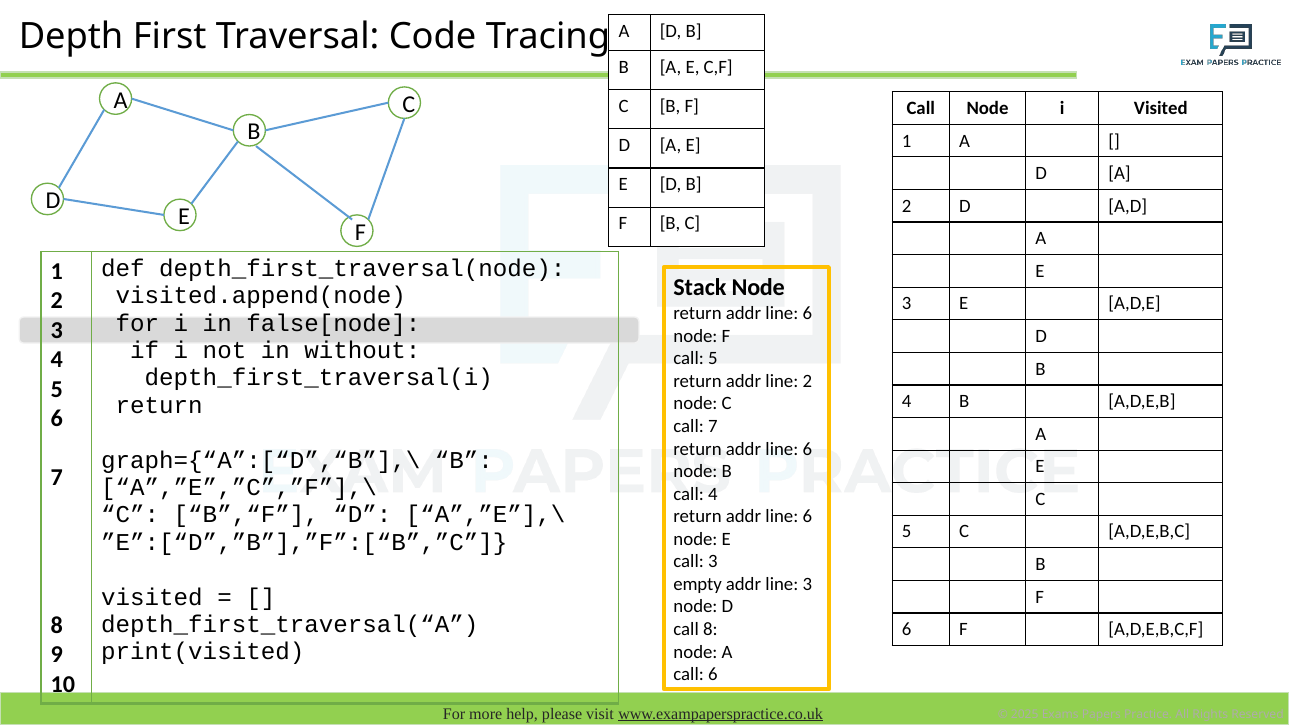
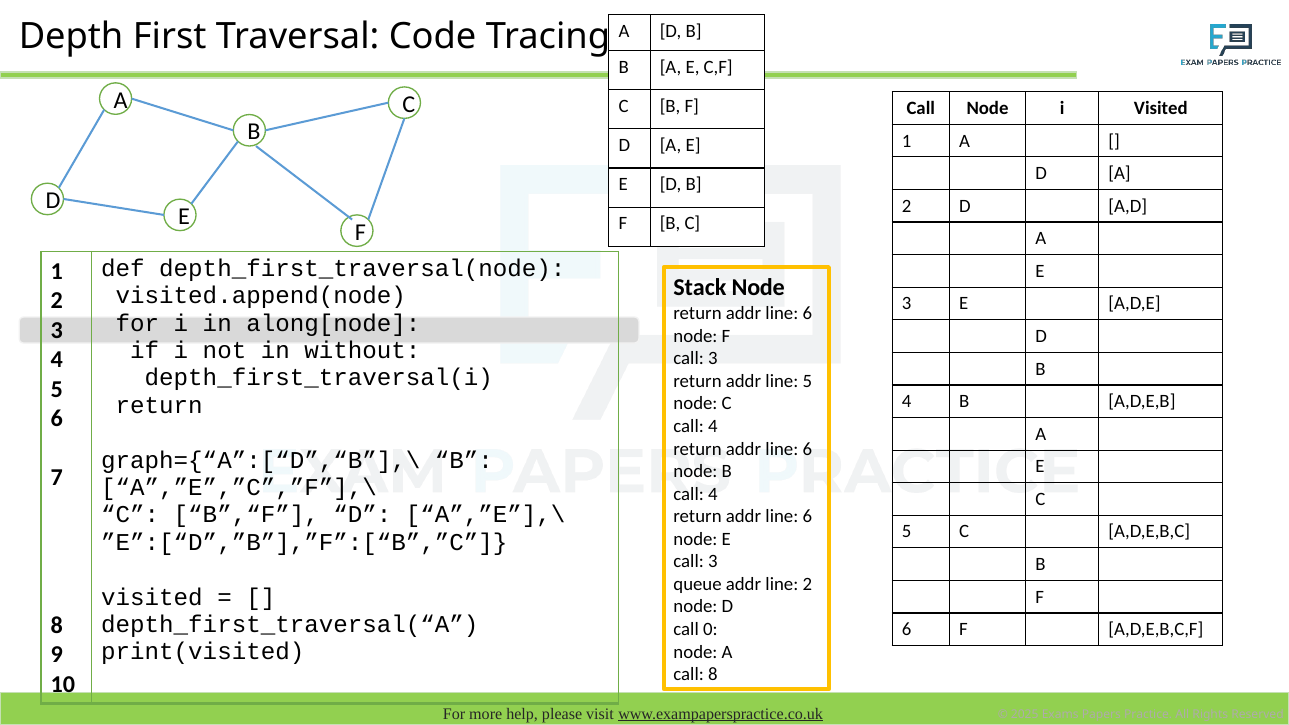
false[node: false[node -> along[node
5 at (713, 359): 5 -> 3
line 2: 2 -> 5
7 at (713, 426): 7 -> 4
empty: empty -> queue
line 3: 3 -> 2
call 8: 8 -> 0
call 6: 6 -> 8
